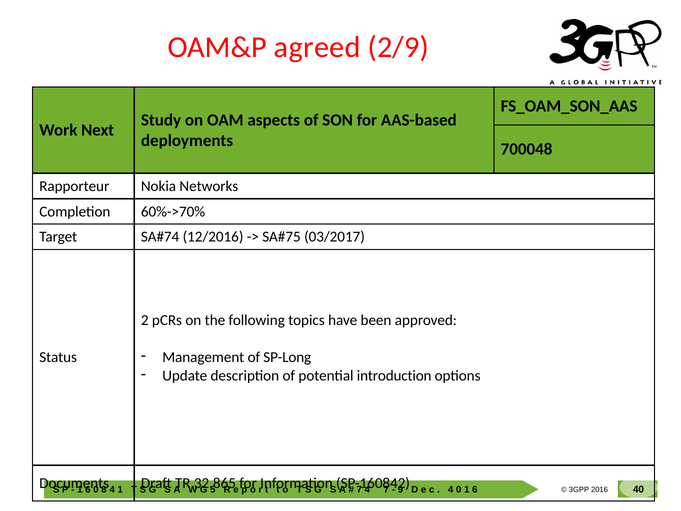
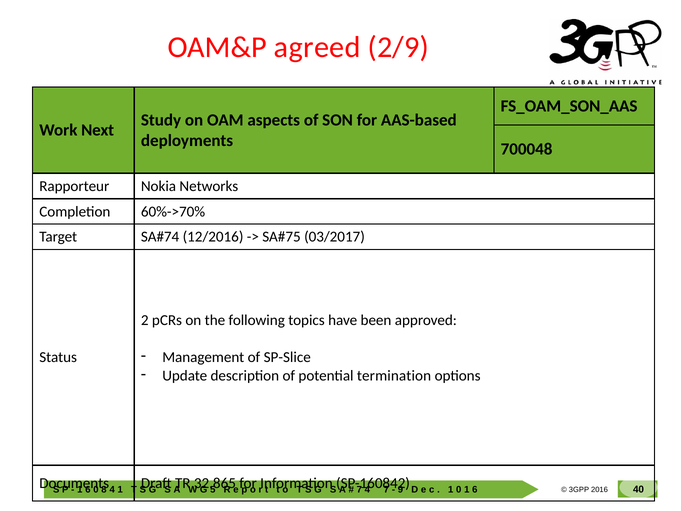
SP-Long: SP-Long -> SP-Slice
introduction: introduction -> termination
4 at (451, 489): 4 -> 1
